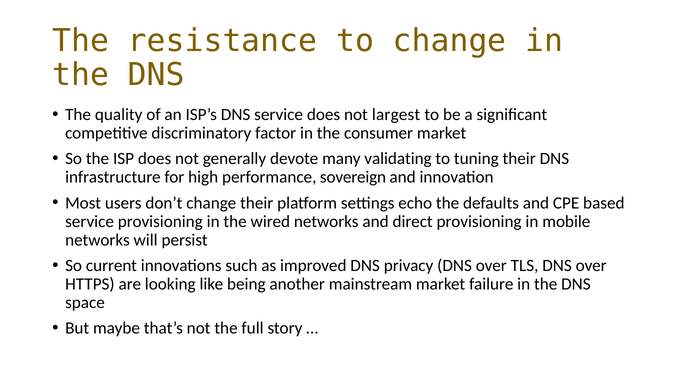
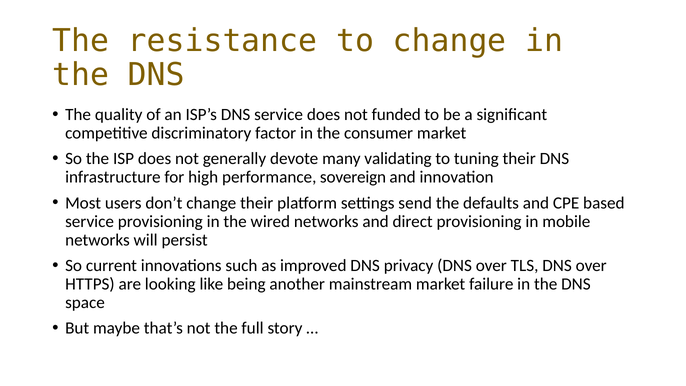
largest: largest -> funded
echo: echo -> send
